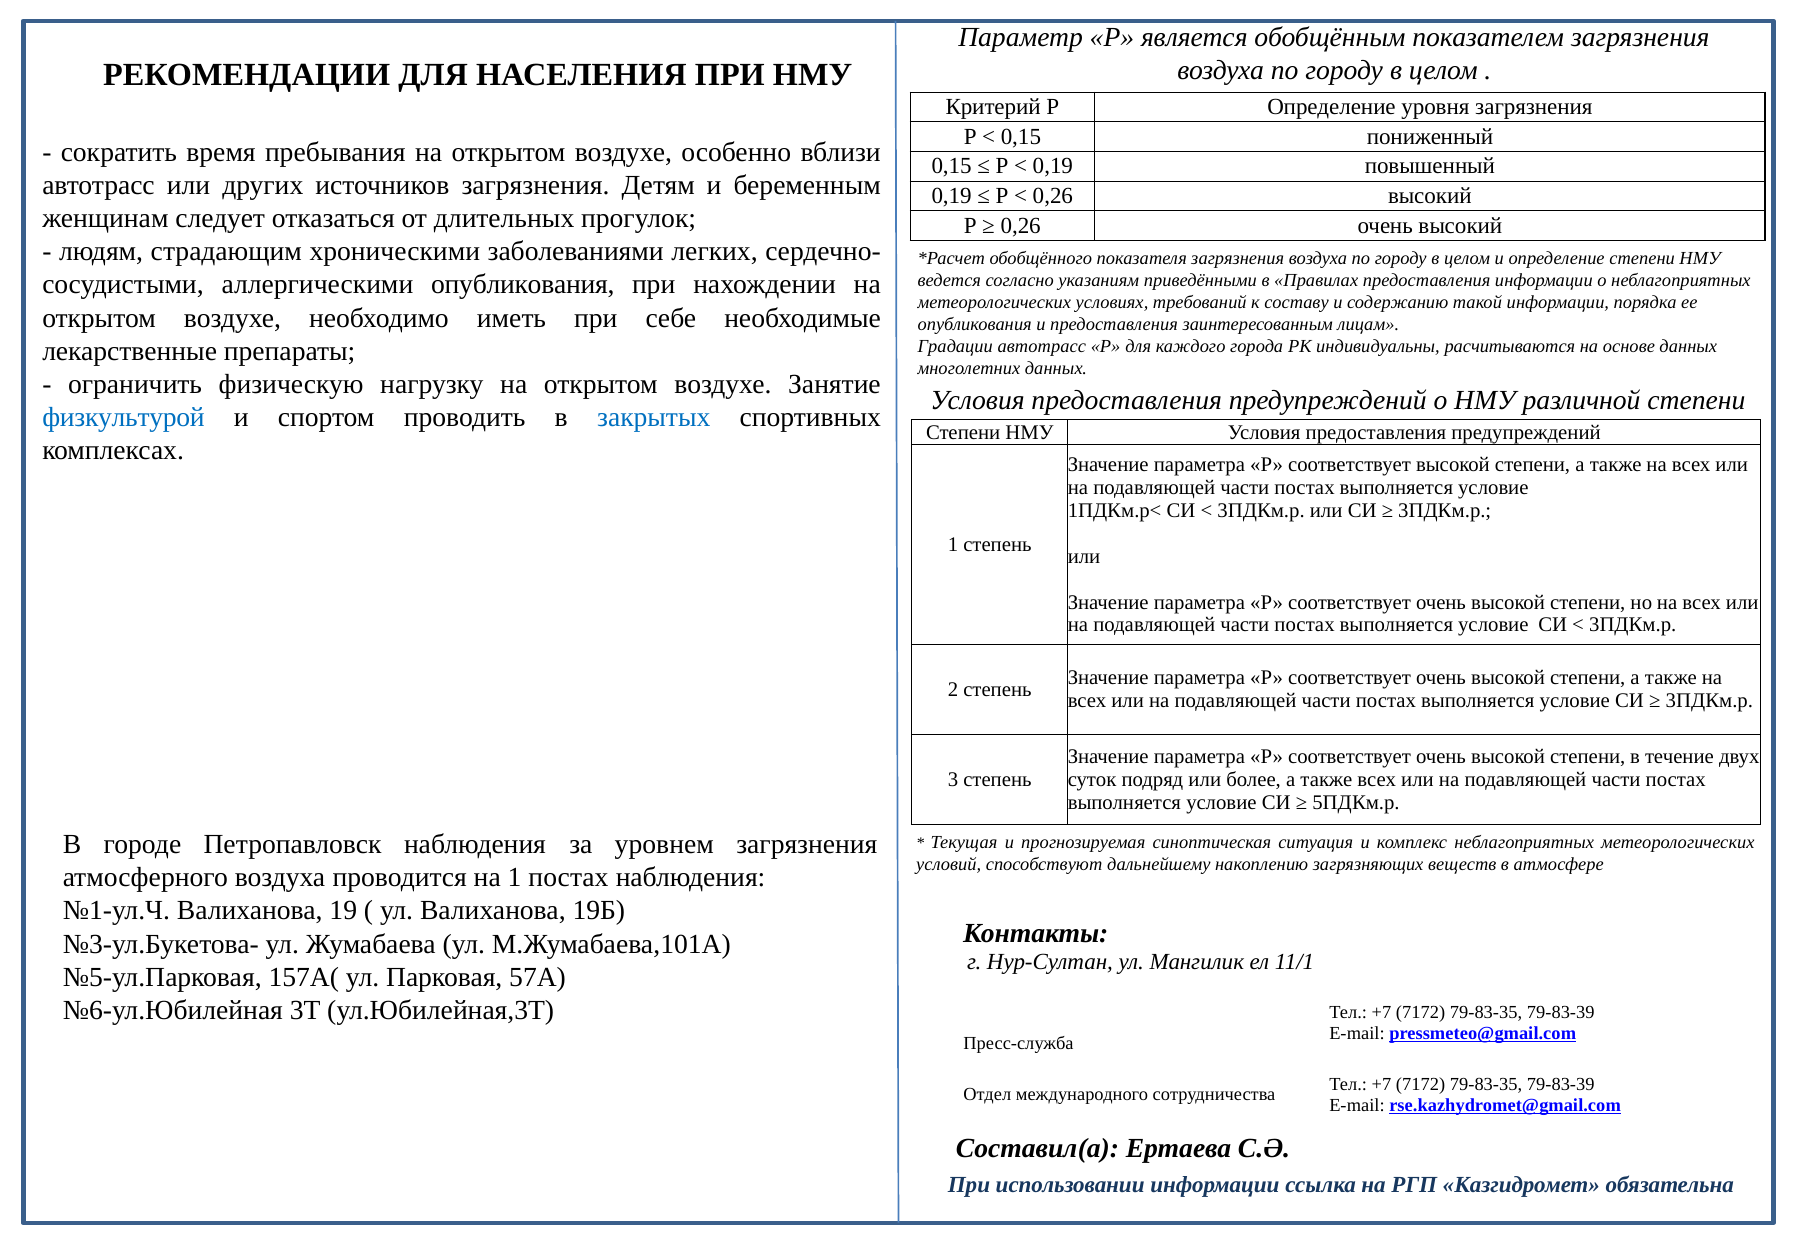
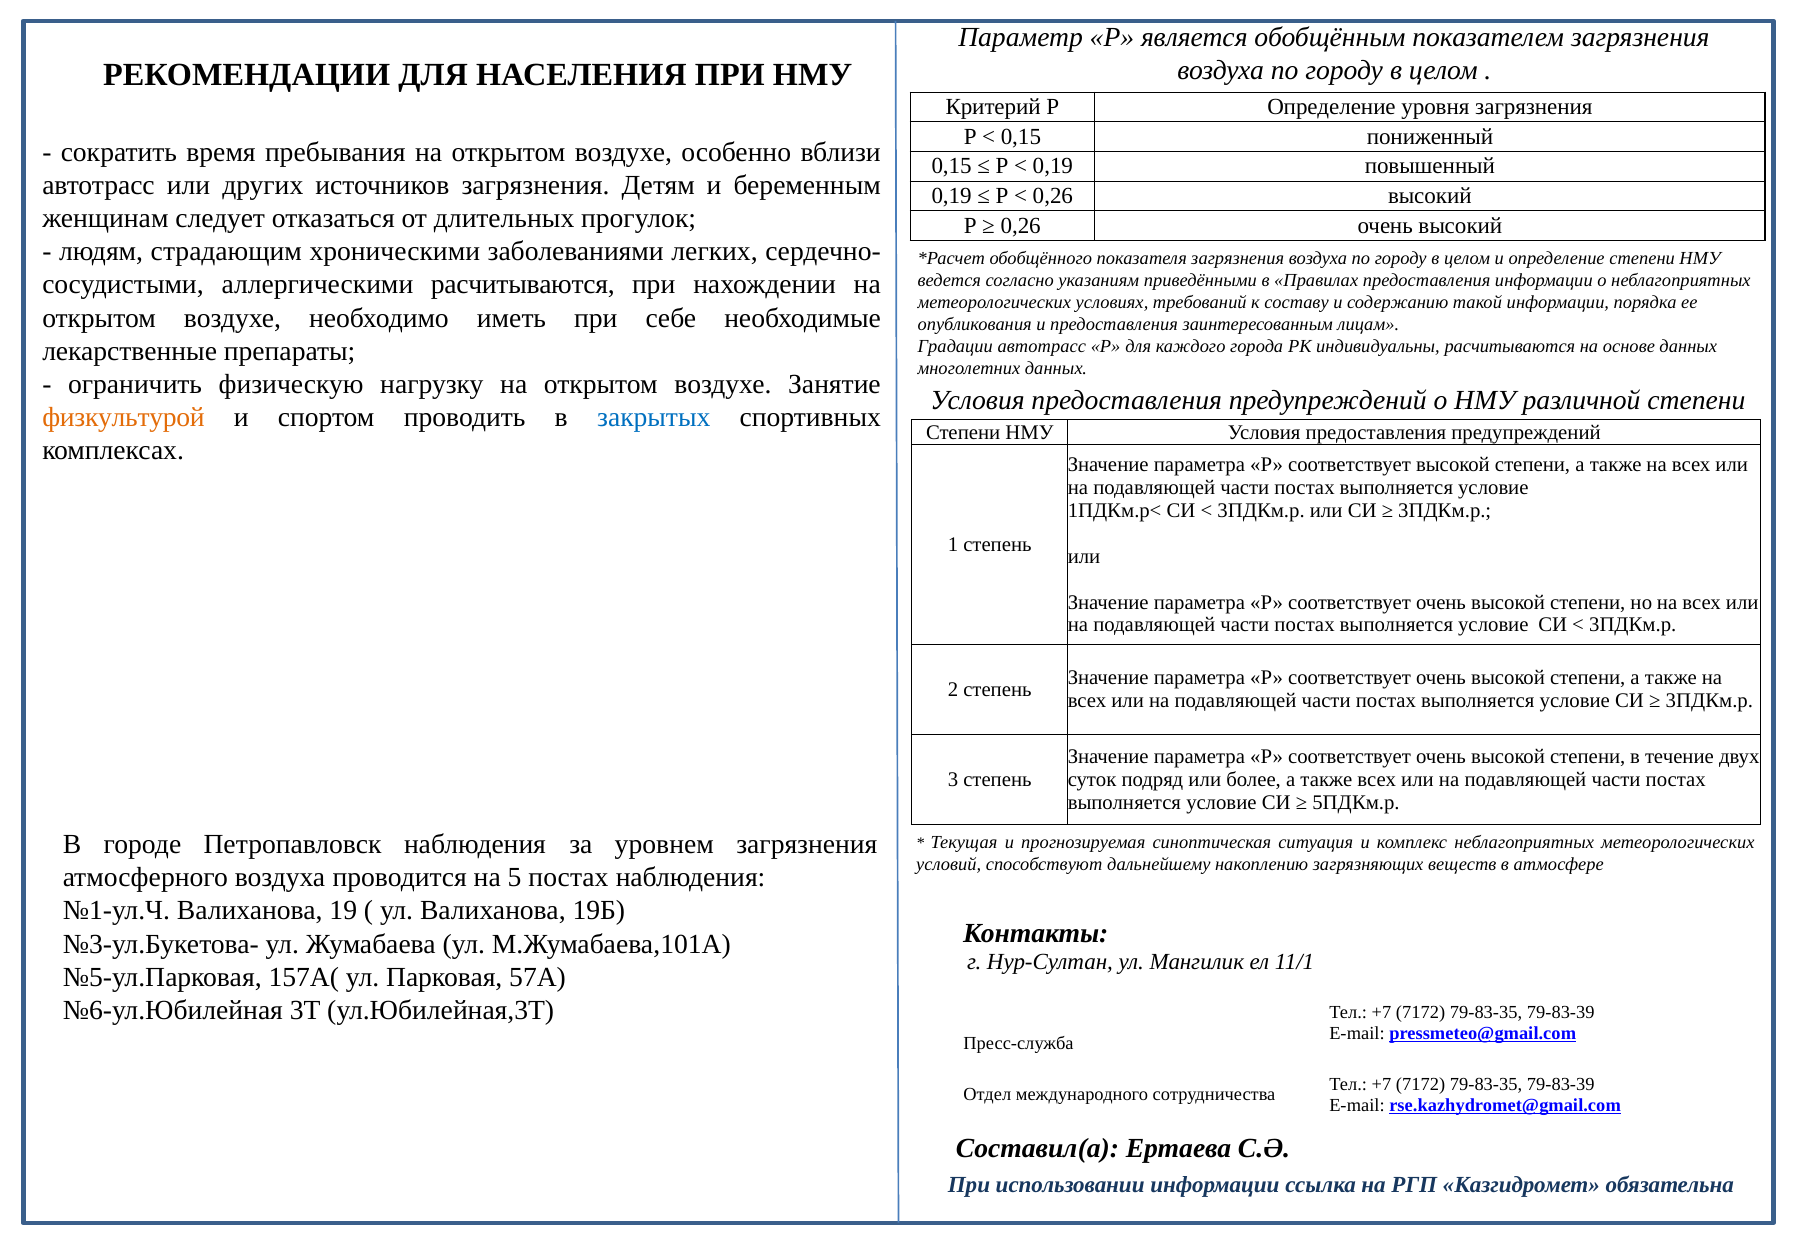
аллергическими опубликования: опубликования -> расчитываются
физкультурой colour: blue -> orange
на 1: 1 -> 5
